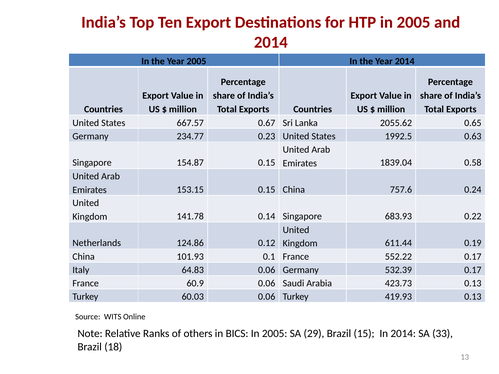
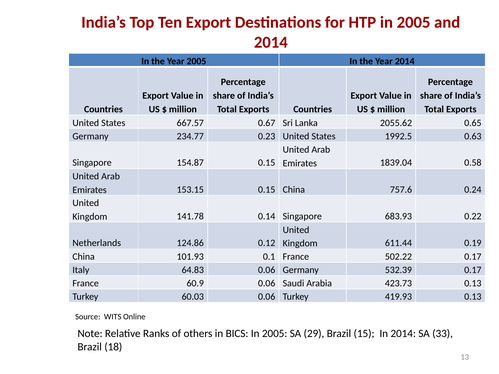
552.22: 552.22 -> 502.22
